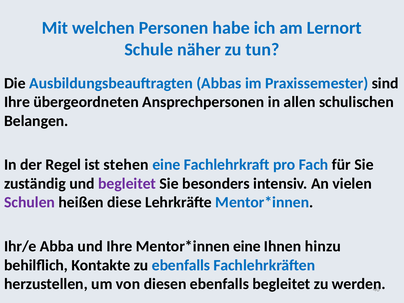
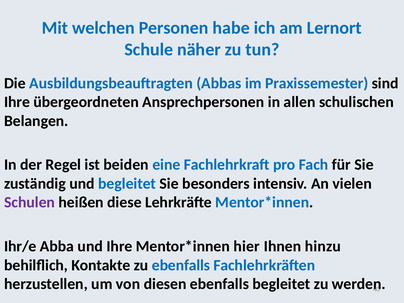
stehen: stehen -> beiden
begleitet at (127, 184) colour: purple -> blue
eine at (247, 246): eine -> hier
